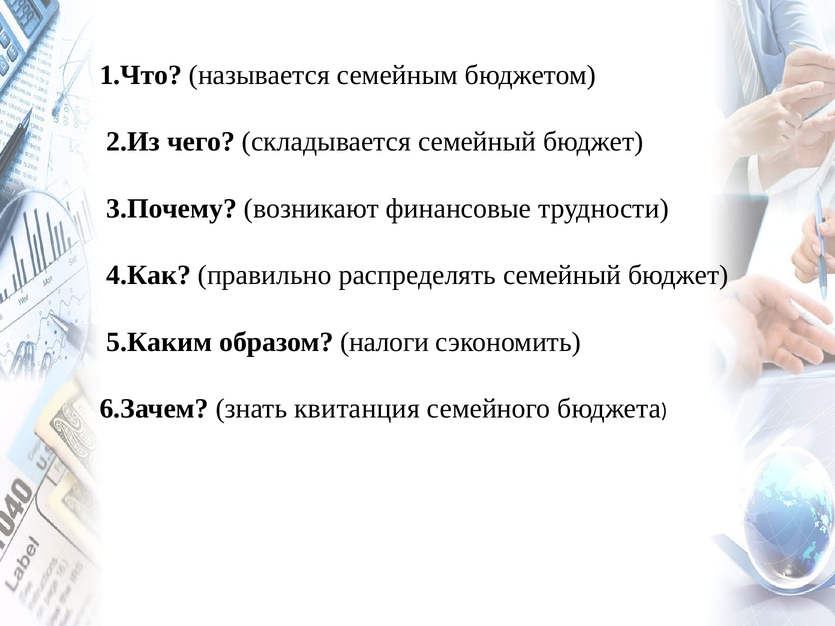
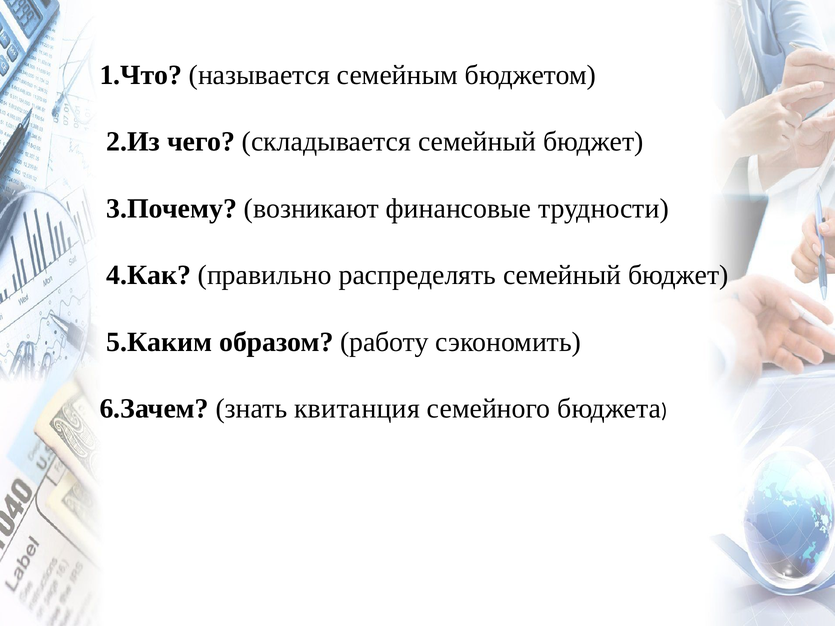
налоги: налоги -> работу
